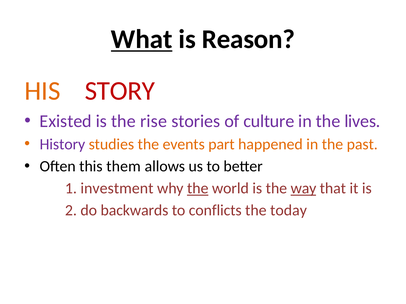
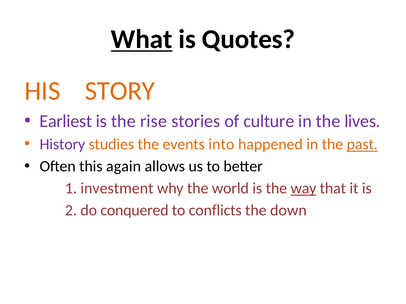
Reason: Reason -> Quotes
STORY colour: red -> orange
Existed: Existed -> Earliest
part: part -> into
past underline: none -> present
them: them -> again
the at (198, 189) underline: present -> none
backwards: backwards -> conquered
today: today -> down
